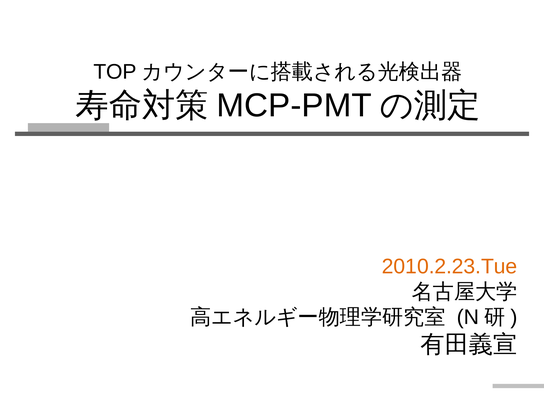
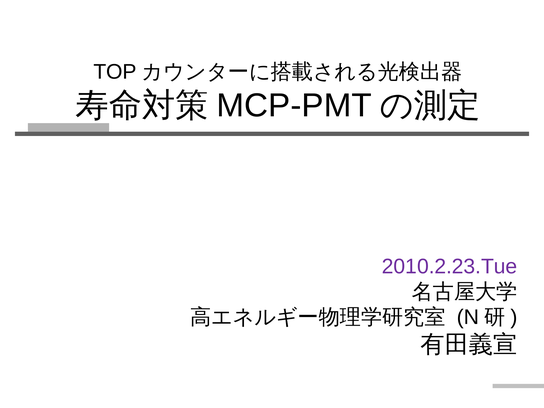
2010.2.23.Tue colour: orange -> purple
